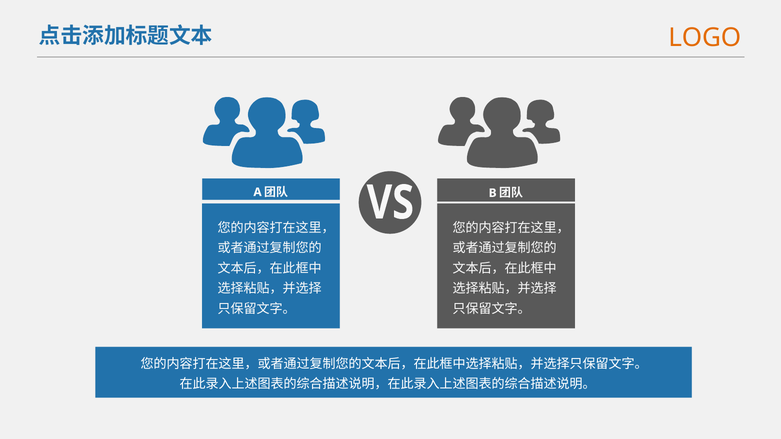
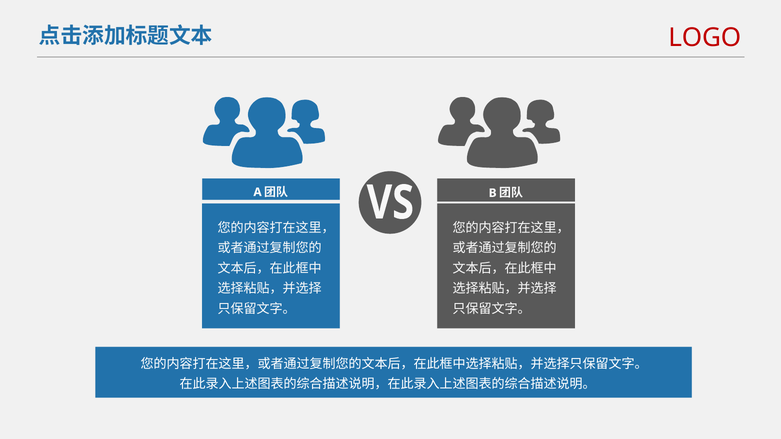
LOGO colour: orange -> red
